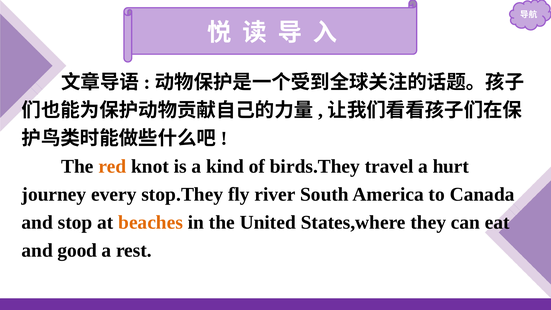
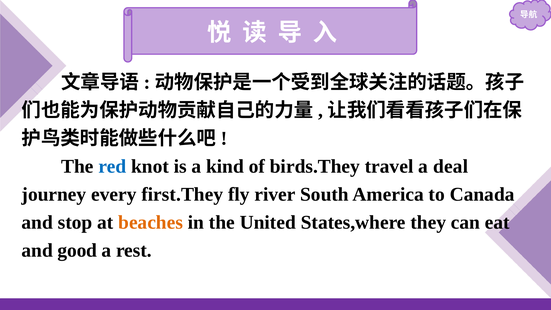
red colour: orange -> blue
hurt: hurt -> deal
stop.They: stop.They -> first.They
